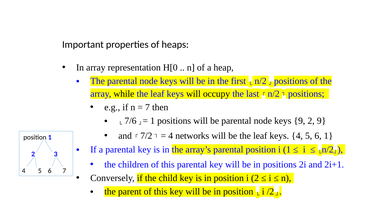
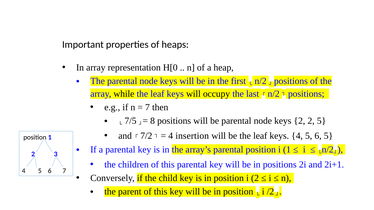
7/6: 7/6 -> 7/5
1 at (153, 121): 1 -> 8
keys 9: 9 -> 2
2 9: 9 -> 5
networks: networks -> insertion
6 1: 1 -> 5
